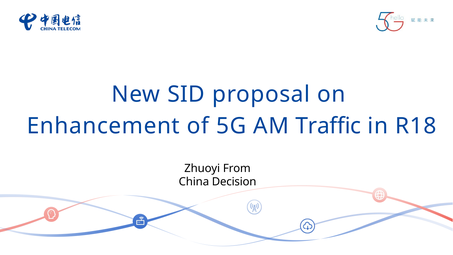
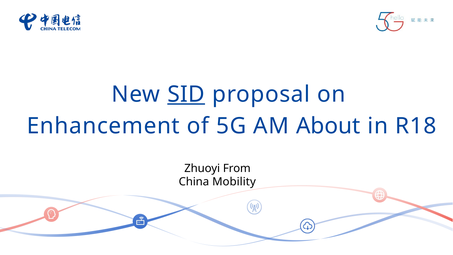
SID underline: none -> present
Traffic: Traffic -> About
Decision: Decision -> Mobility
